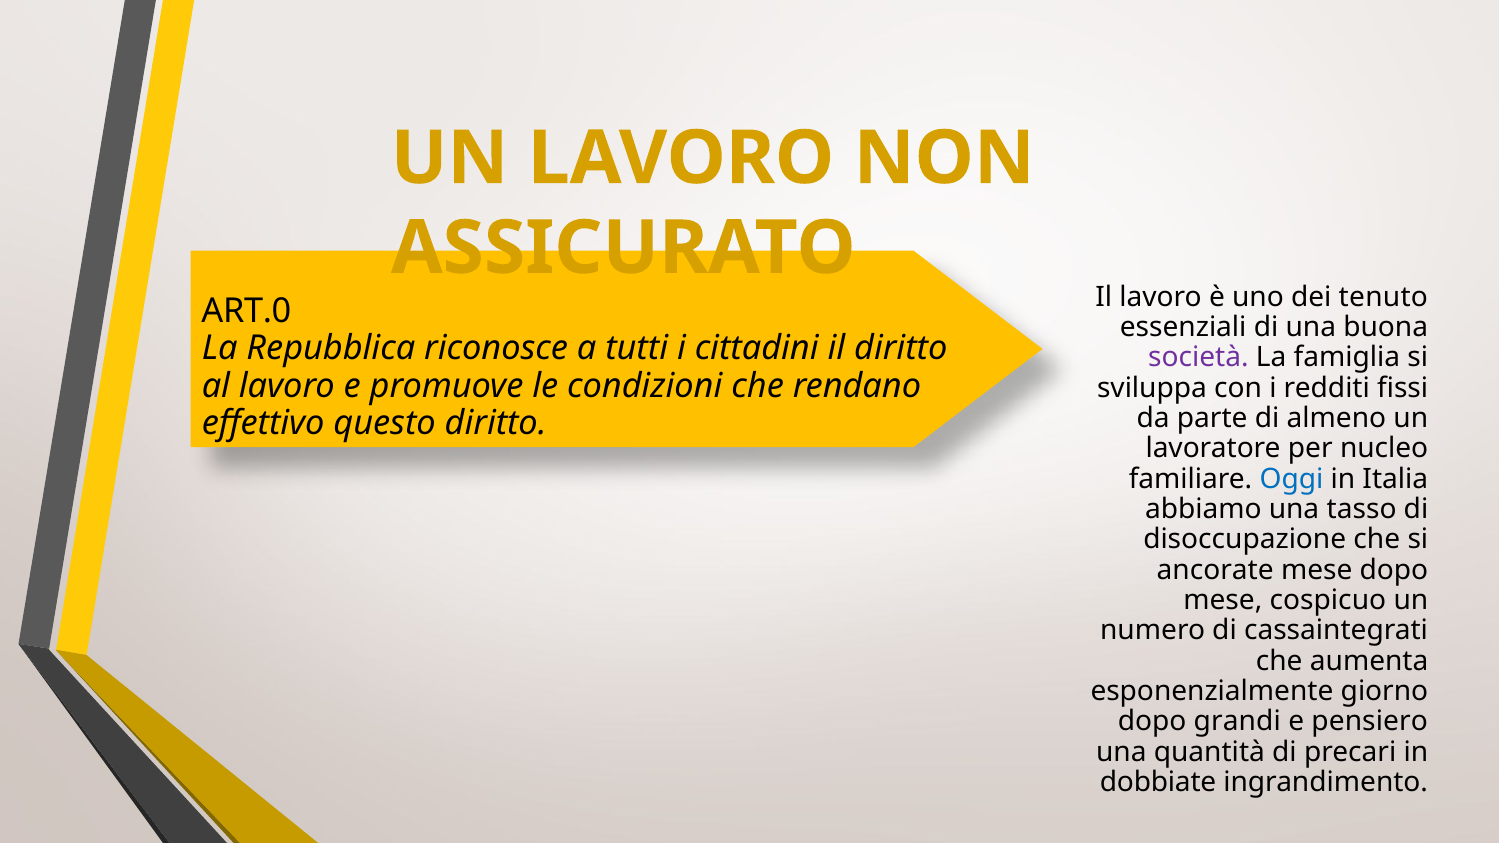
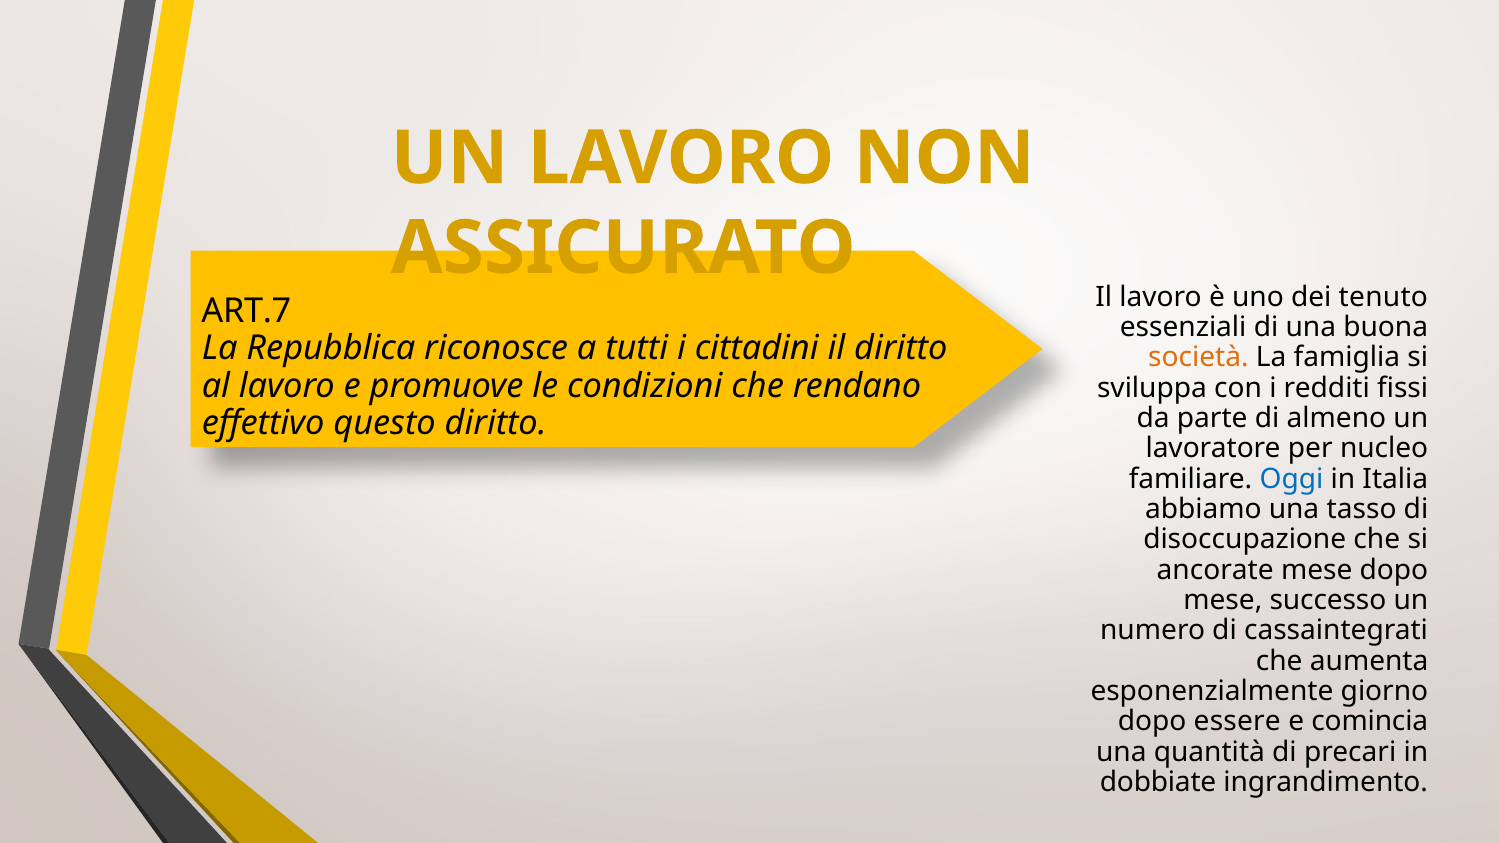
ART.0: ART.0 -> ART.7
società colour: purple -> orange
cospicuo: cospicuo -> successo
grandi: grandi -> essere
pensiero: pensiero -> comincia
